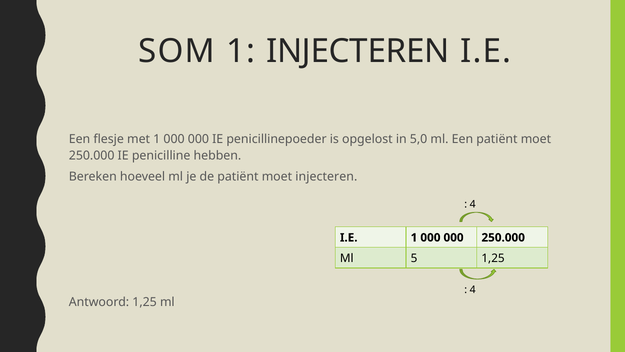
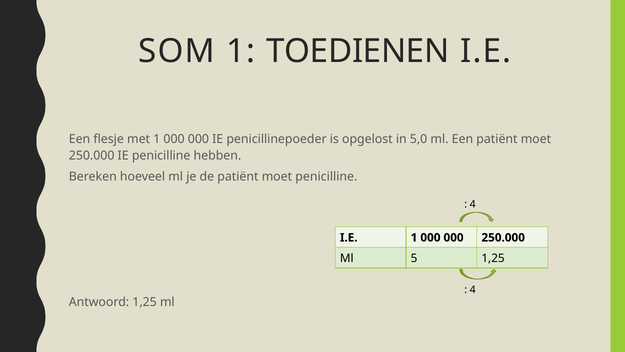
1 INJECTEREN: INJECTEREN -> TOEDIENEN
moet injecteren: injecteren -> penicilline
